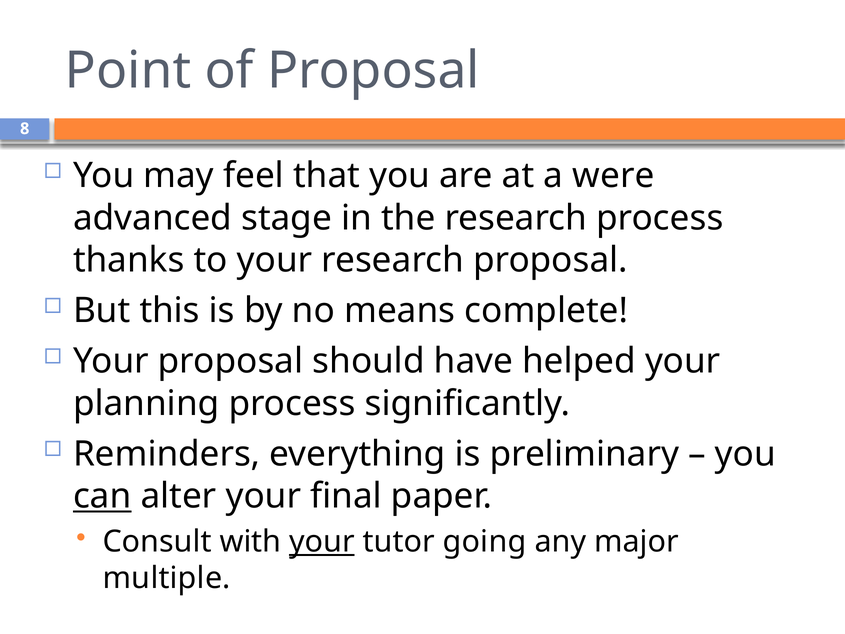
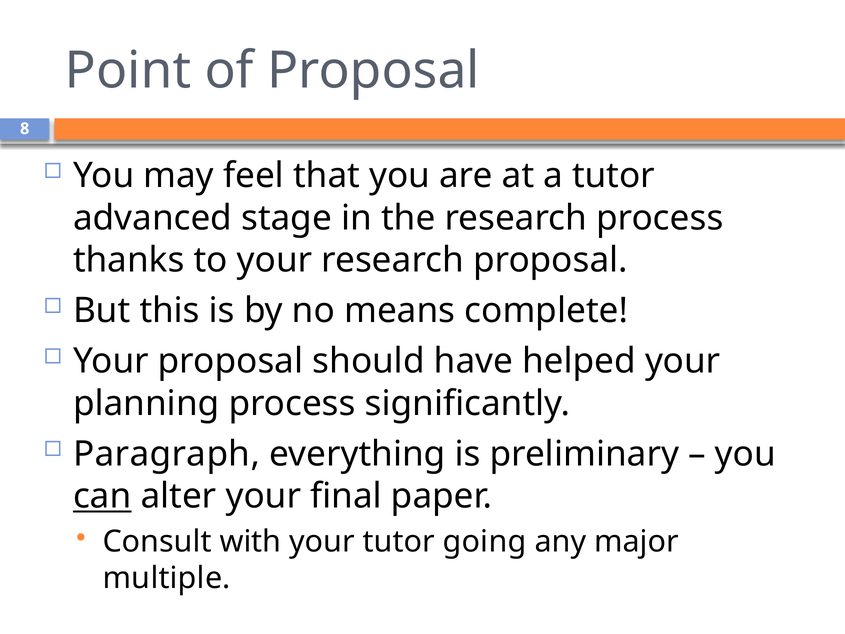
a were: were -> tutor
Reminders: Reminders -> Paragraph
your at (322, 542) underline: present -> none
